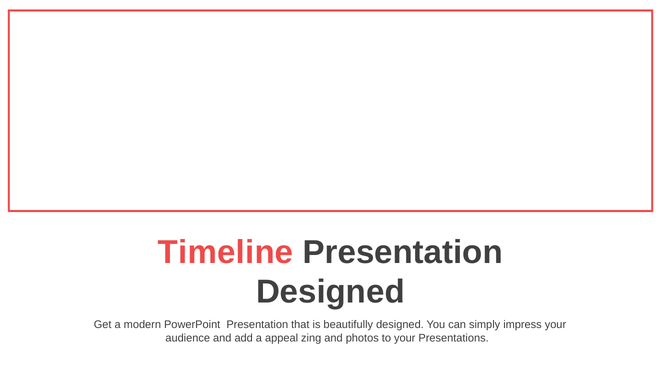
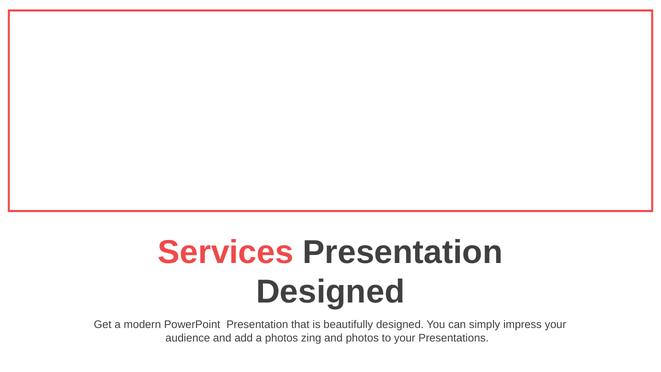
Timeline: Timeline -> Services
a appeal: appeal -> photos
